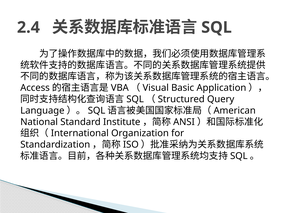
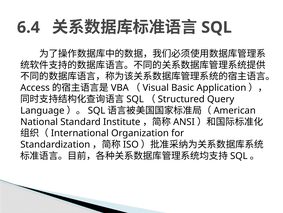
2.4: 2.4 -> 6.4
